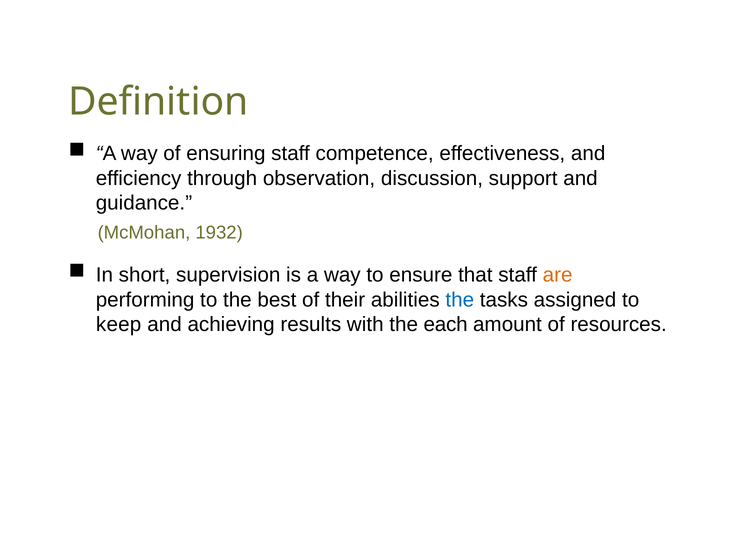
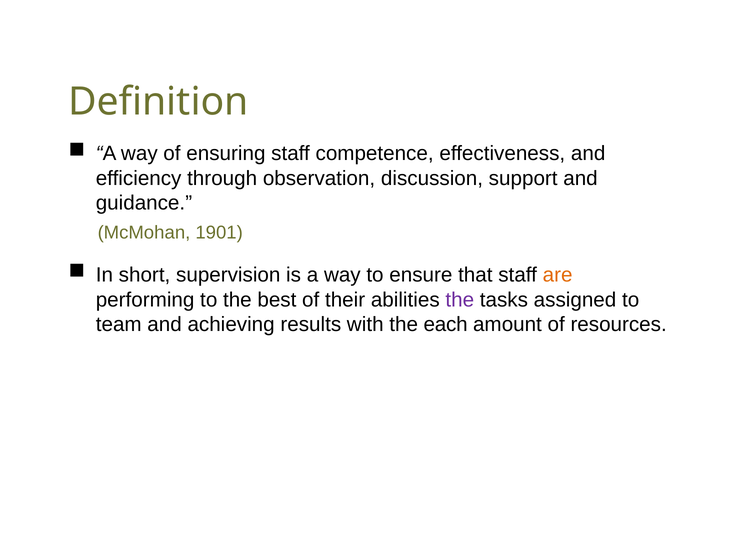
1932: 1932 -> 1901
the at (460, 299) colour: blue -> purple
keep: keep -> team
